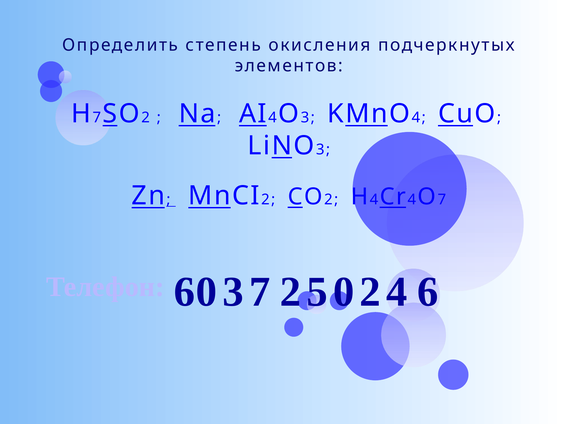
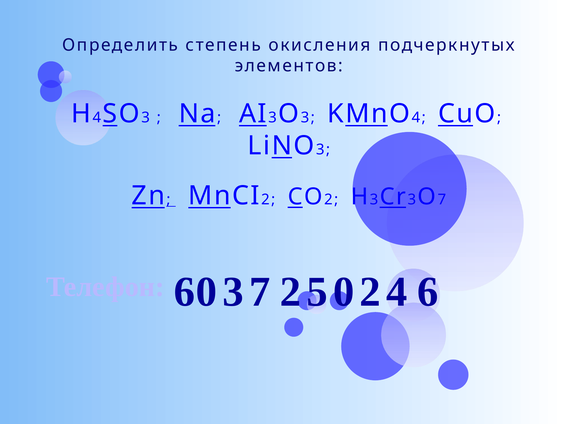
7 at (97, 118): 7 -> 4
2 at (146, 118): 2 -> 3
4 at (272, 118): 4 -> 3
4 at (374, 200): 4 -> 3
4 at (412, 200): 4 -> 3
